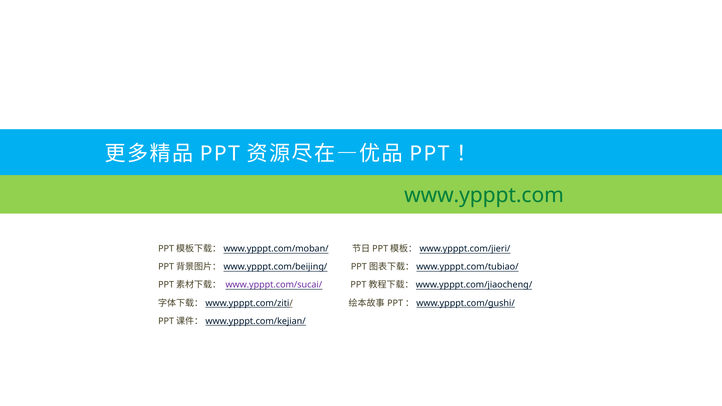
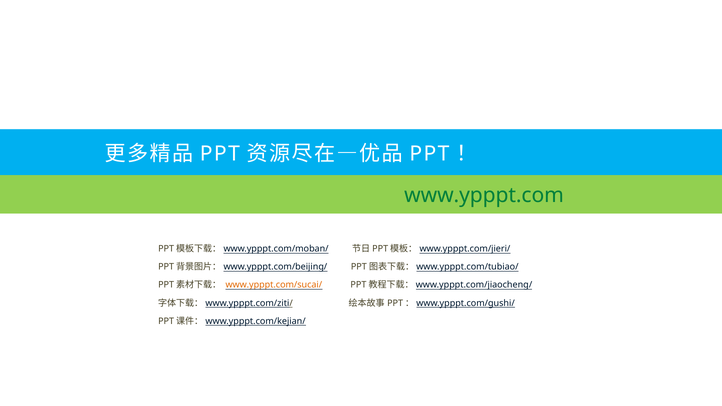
www.ypppt.com/sucai/ colour: purple -> orange
